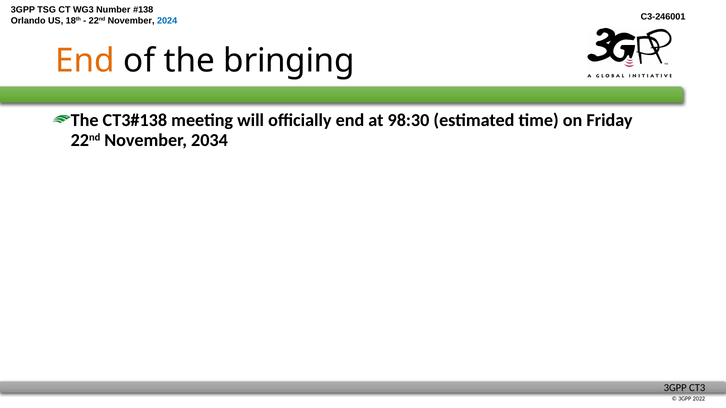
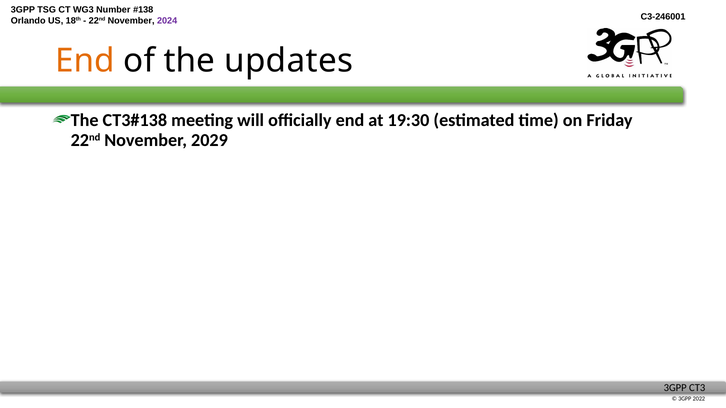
2024 colour: blue -> purple
bringing: bringing -> updates
98:30: 98:30 -> 19:30
2034: 2034 -> 2029
